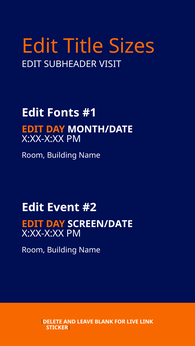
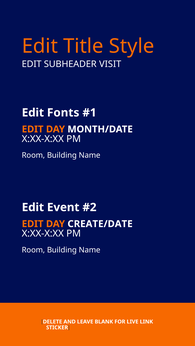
Sizes: Sizes -> Style
SCREEN/DATE: SCREEN/DATE -> CREATE/DATE
